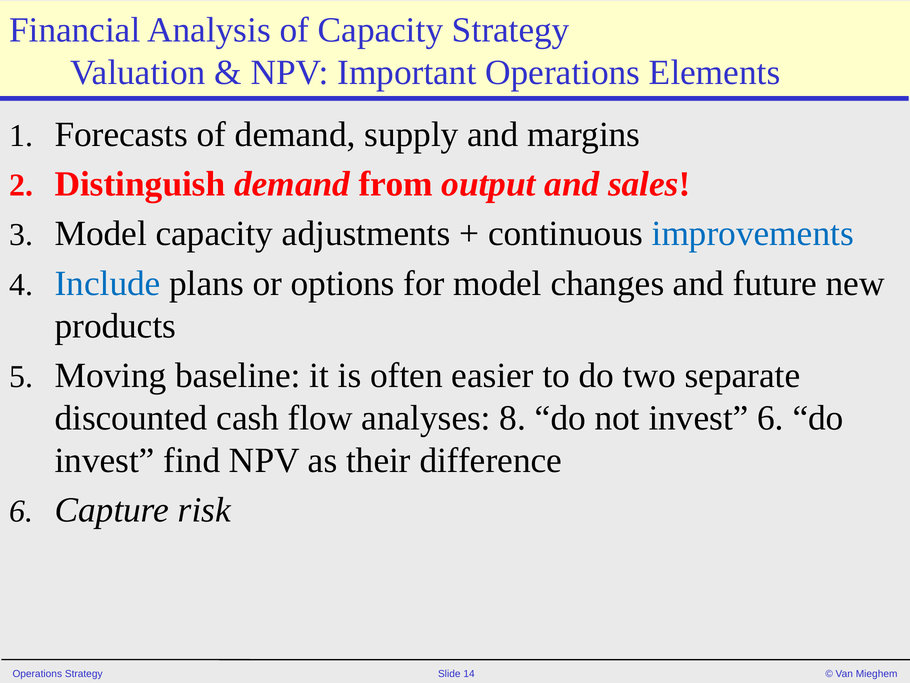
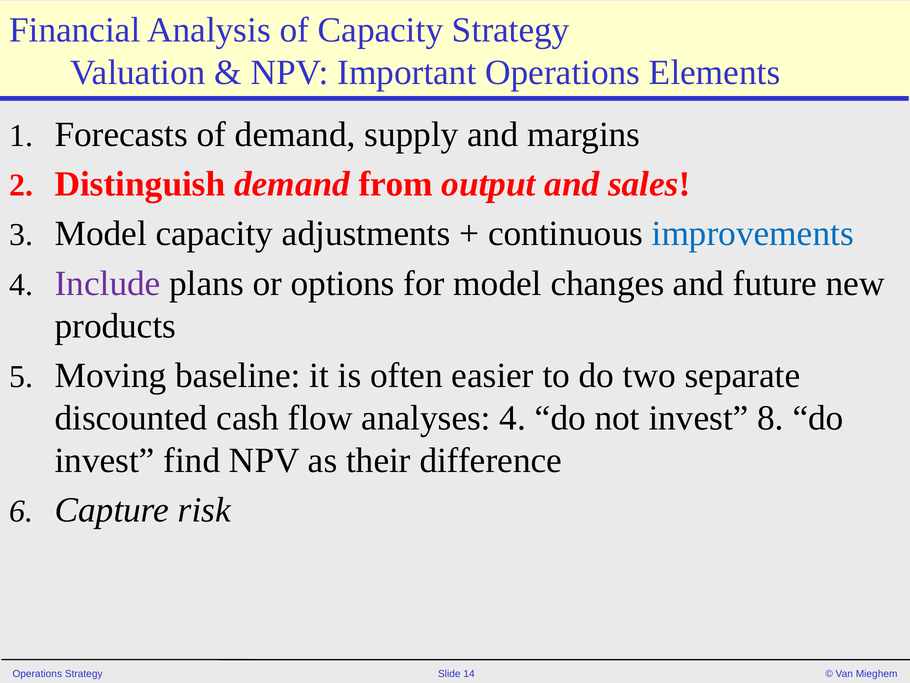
Include colour: blue -> purple
analyses 8: 8 -> 4
invest 6: 6 -> 8
